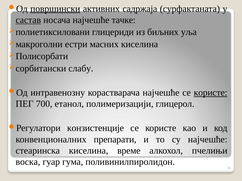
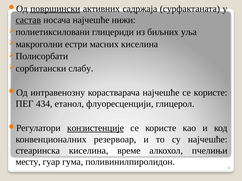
тачке: тачке -> нижи
користе at (211, 93) underline: present -> none
700: 700 -> 434
полимеризацији: полимеризацији -> флуоресценцији
конзистенције underline: none -> present
препарати: препарати -> резервоар
воска: воска -> месту
